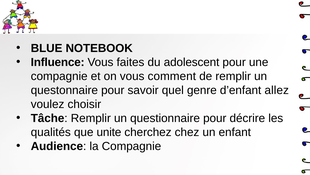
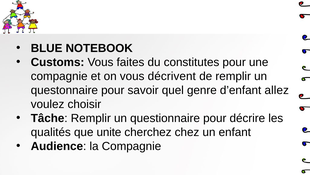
Influence: Influence -> Customs
adolescent: adolescent -> constitutes
comment: comment -> décrivent
